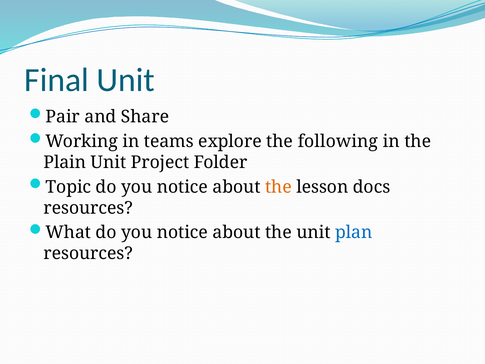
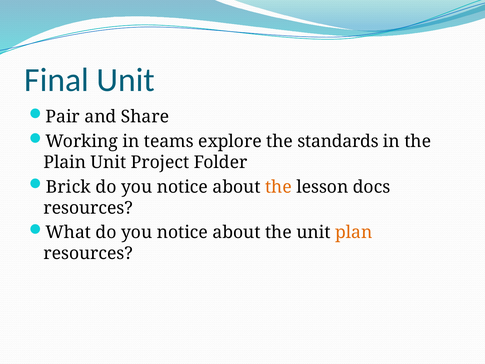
following: following -> standards
Topic: Topic -> Brick
plan colour: blue -> orange
